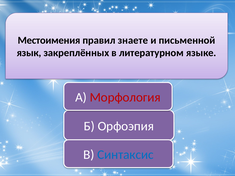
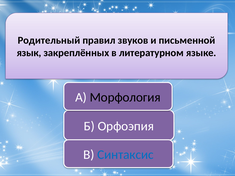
Местоимения: Местоимения -> Родительный
знаете: знаете -> звуков
Морфология colour: red -> black
